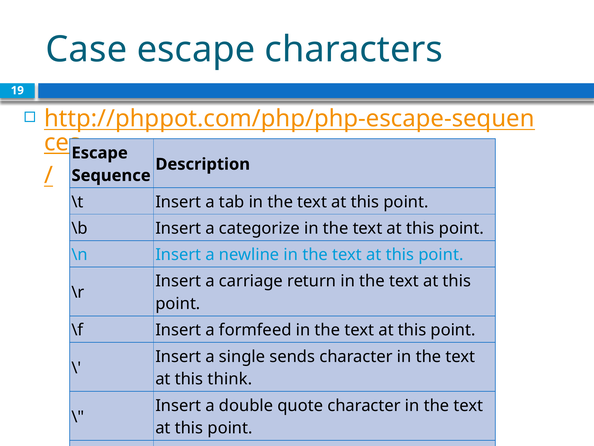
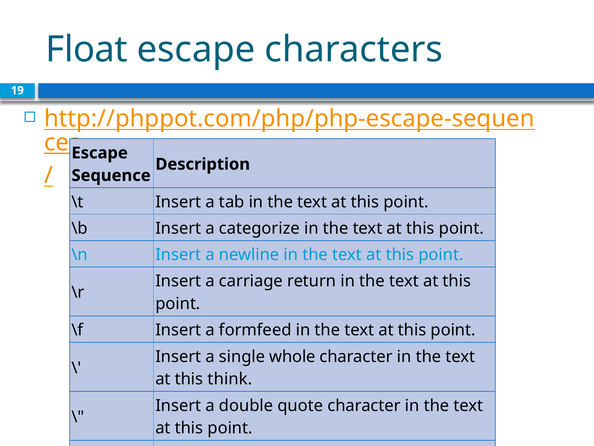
Case: Case -> Float
sends: sends -> whole
